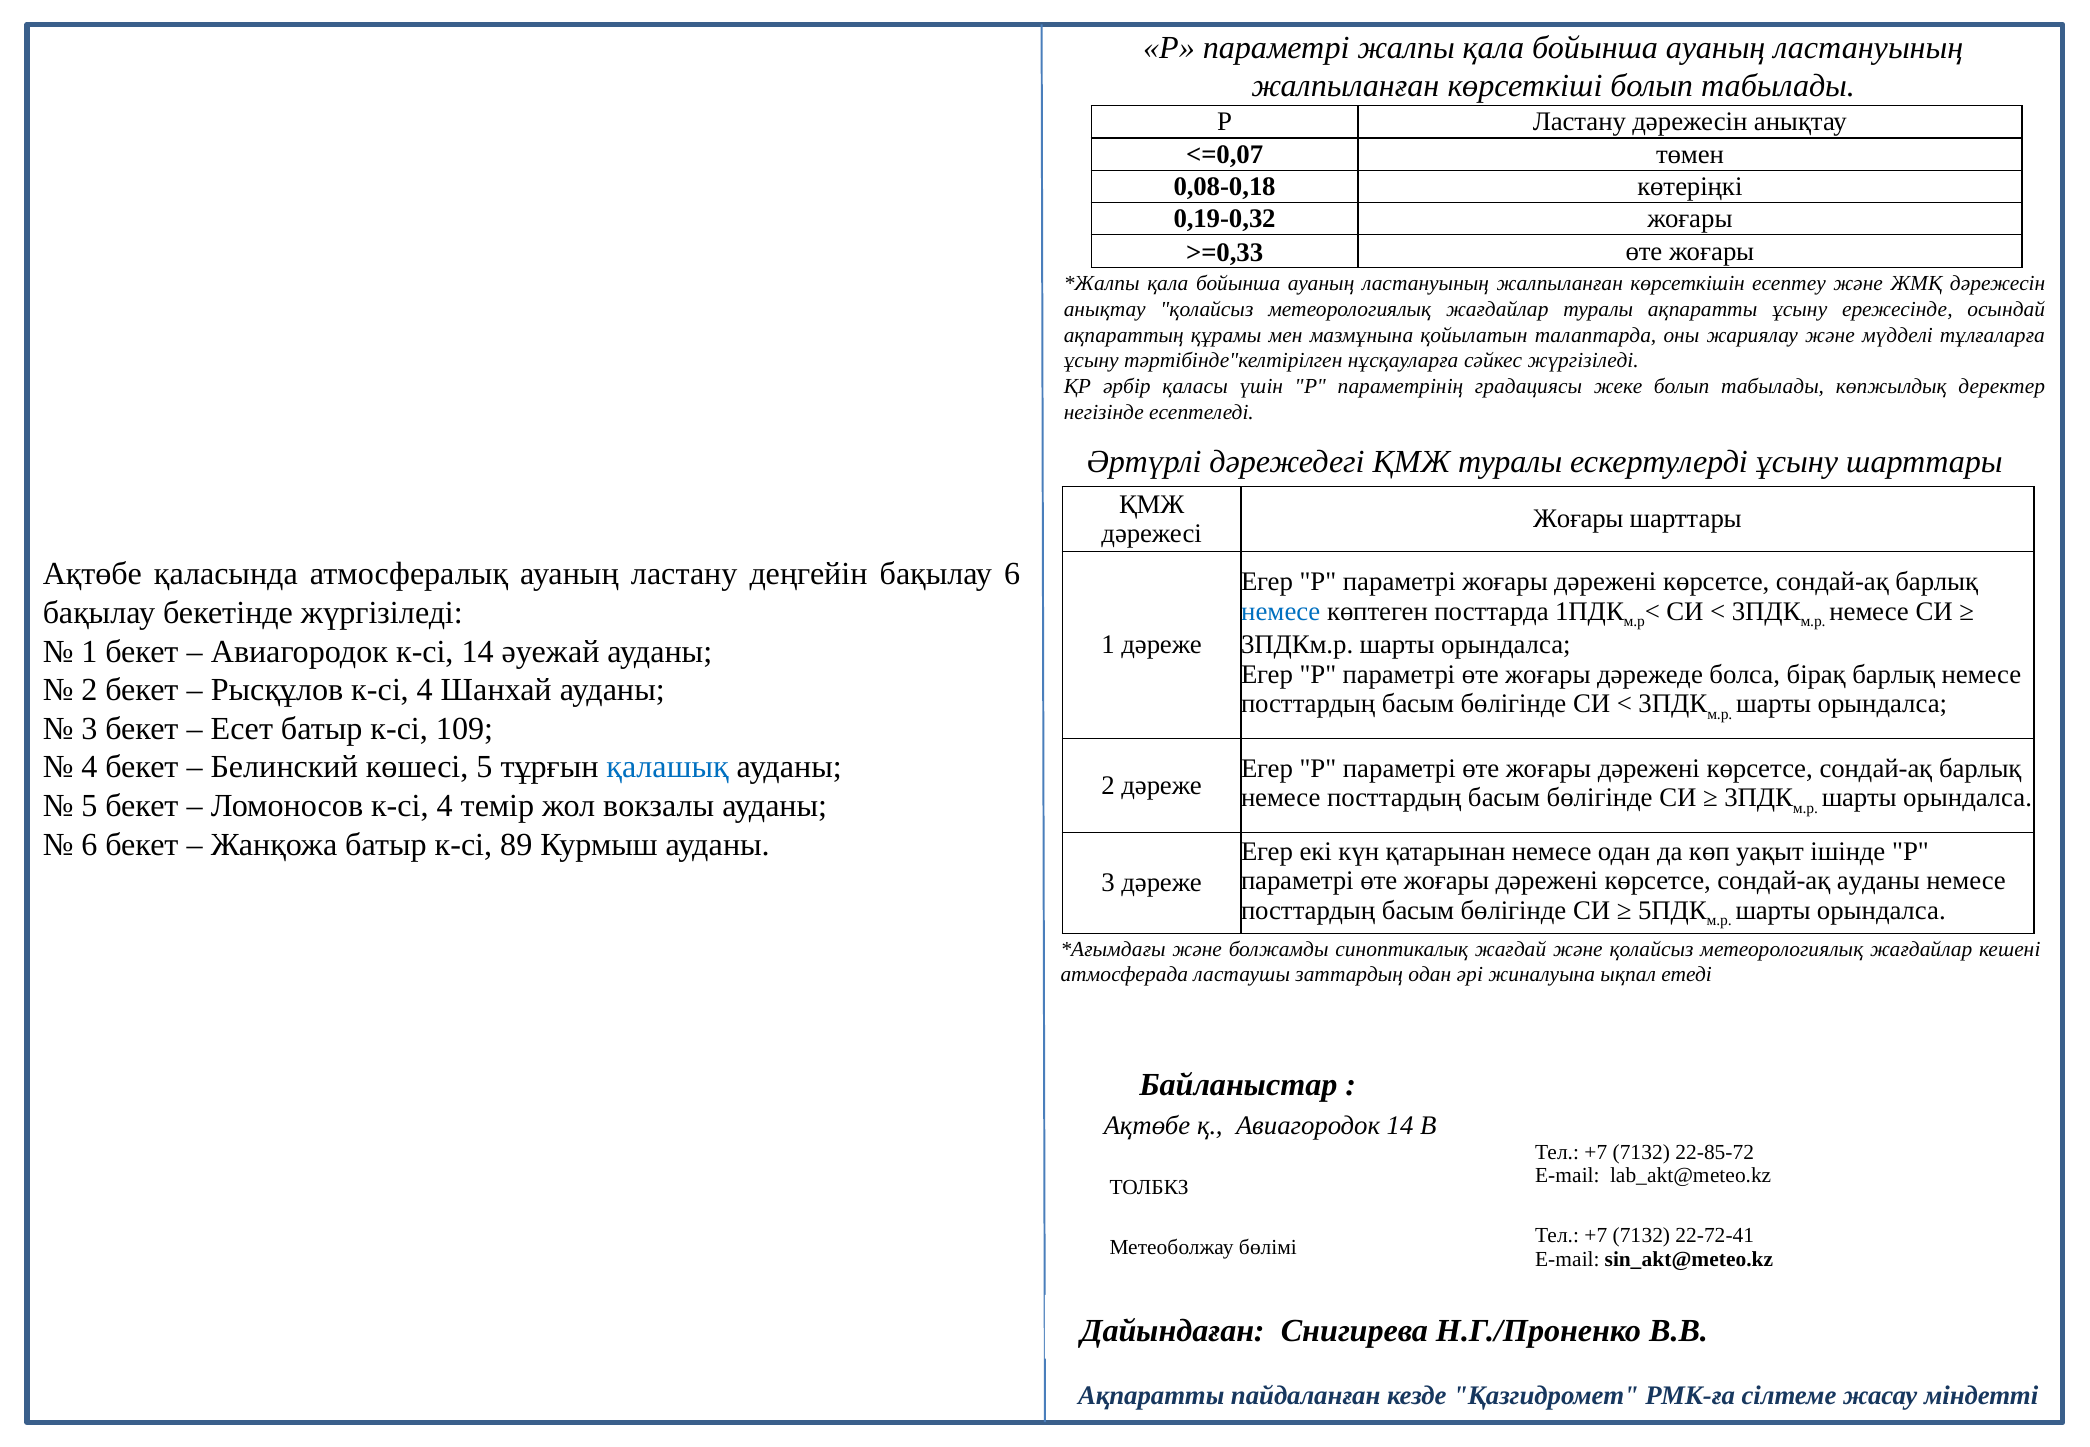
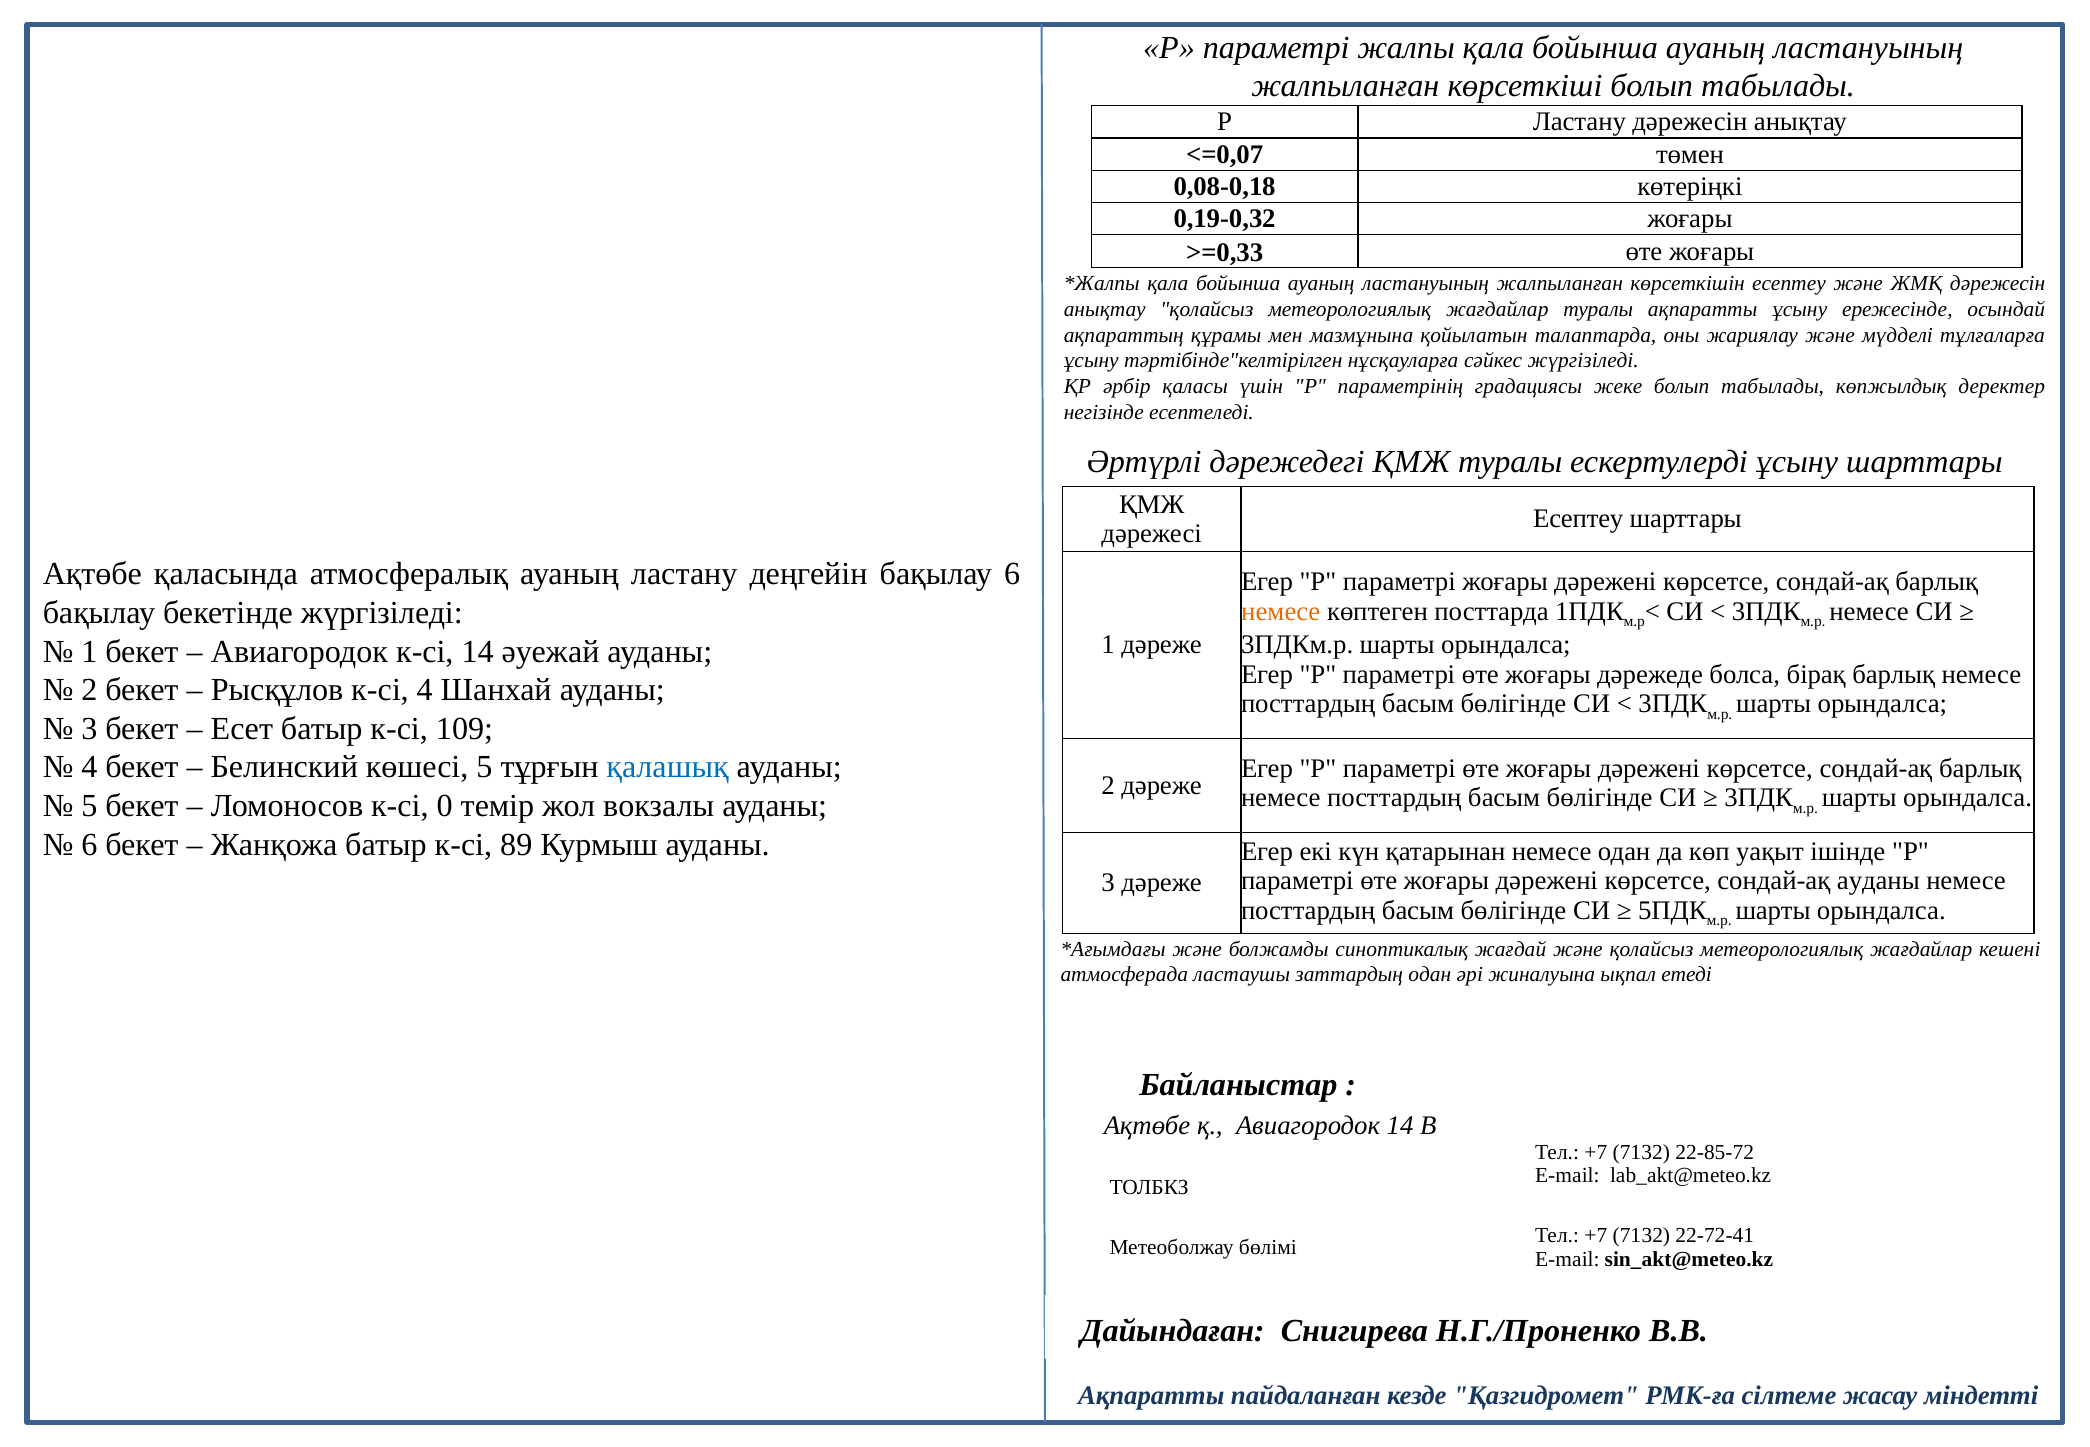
Жоғары at (1578, 519): Жоғары -> Есептеу
немесе at (1281, 611) colour: blue -> orange
Ломоносов к-сі 4: 4 -> 0
